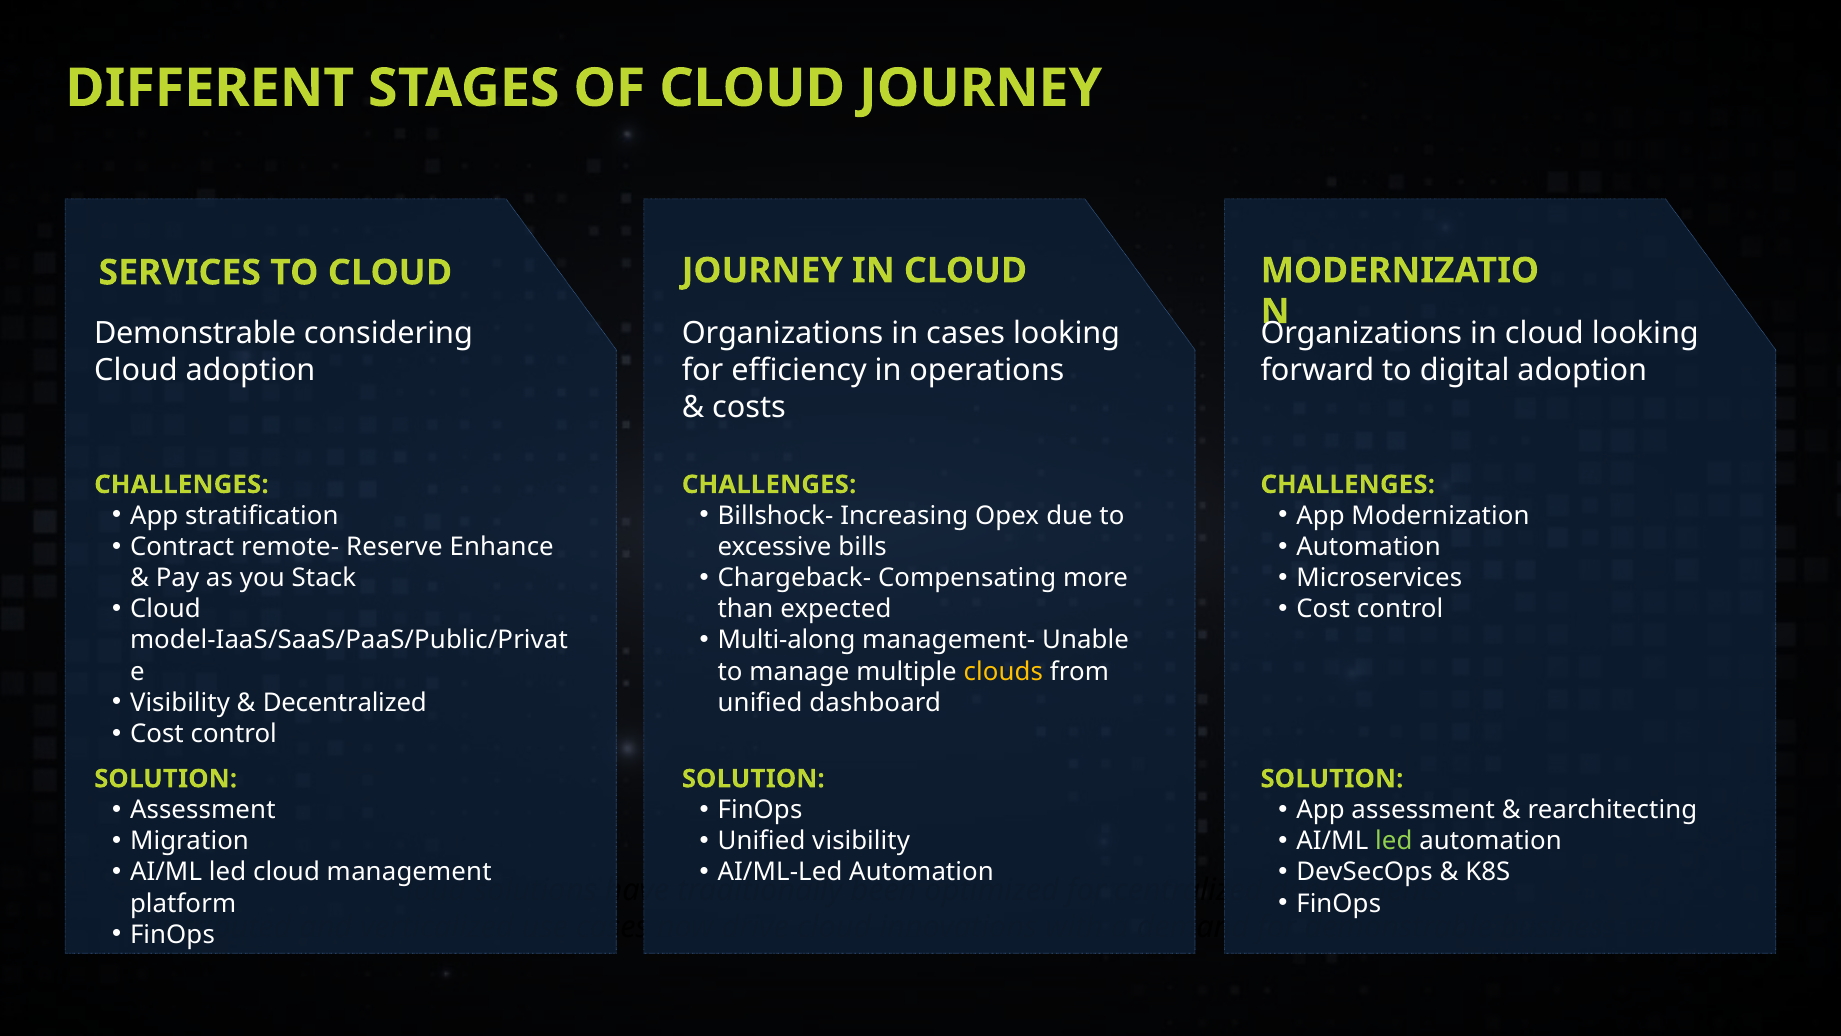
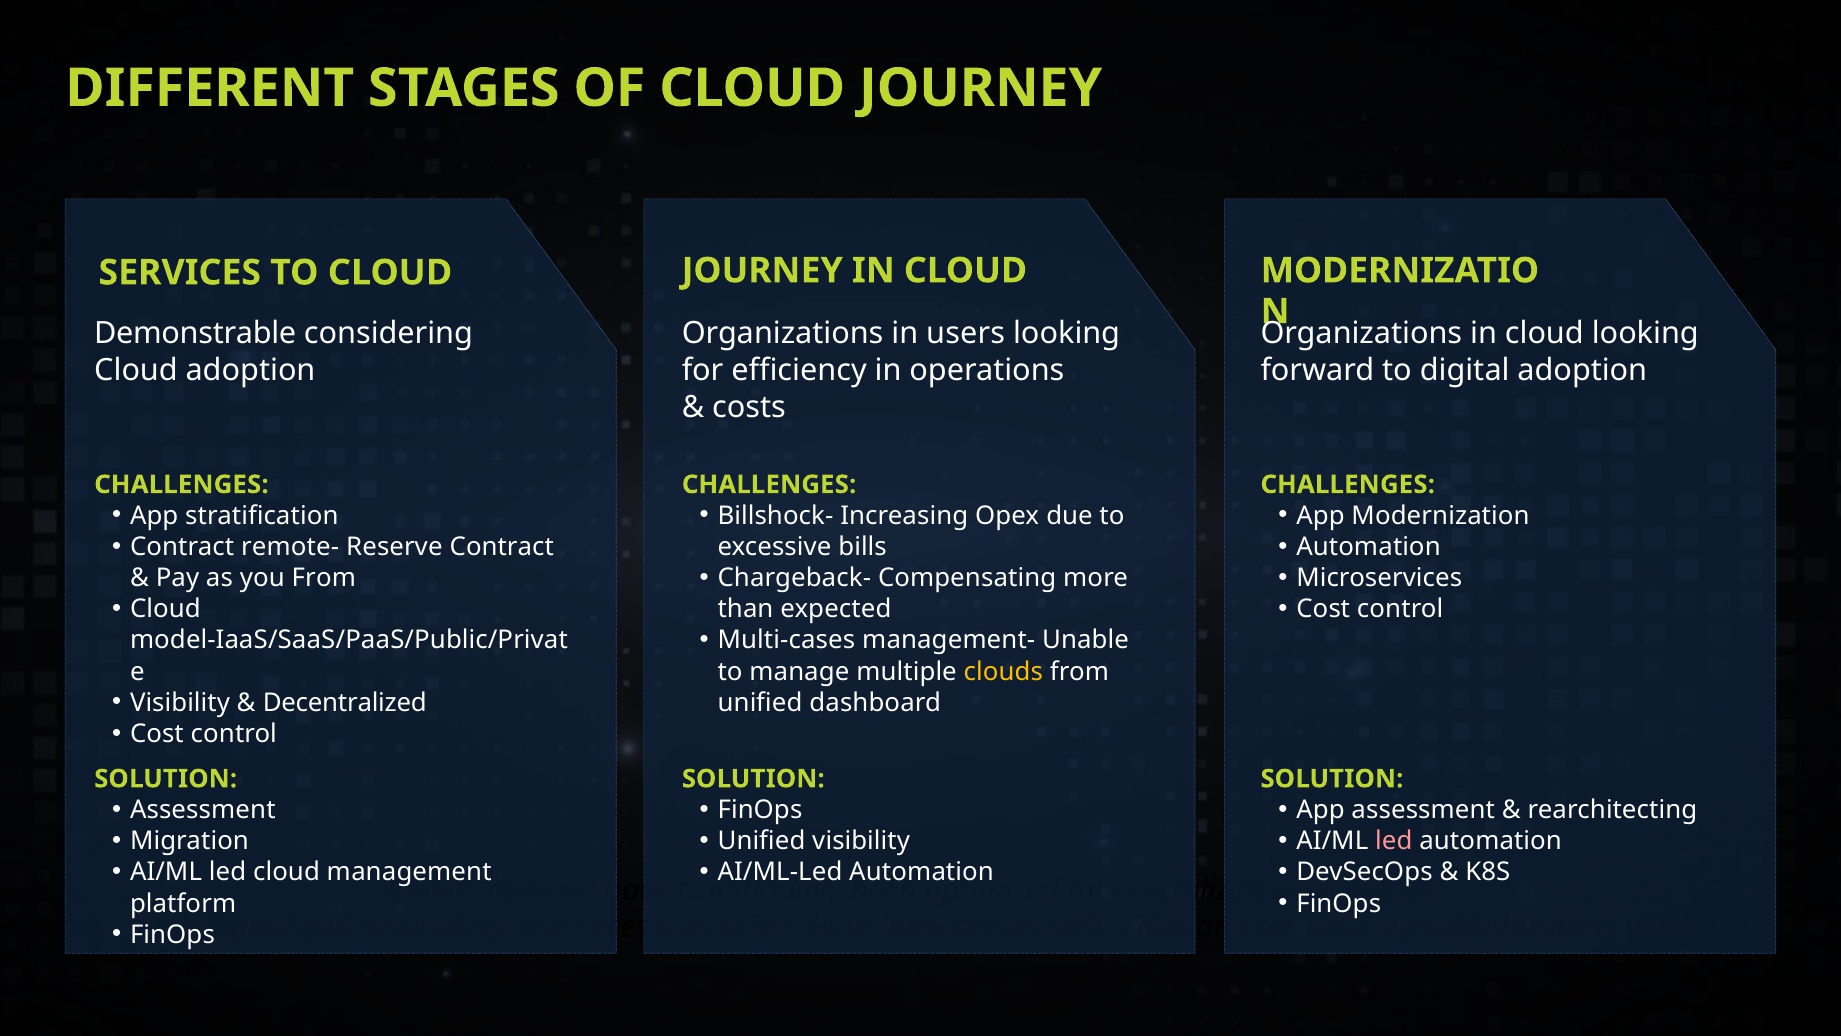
in cases: cases -> users
Reserve Enhance: Enhance -> Contract
you Stack: Stack -> From
Multi-along: Multi-along -> Multi-cases
led at (1394, 841) colour: light green -> pink
